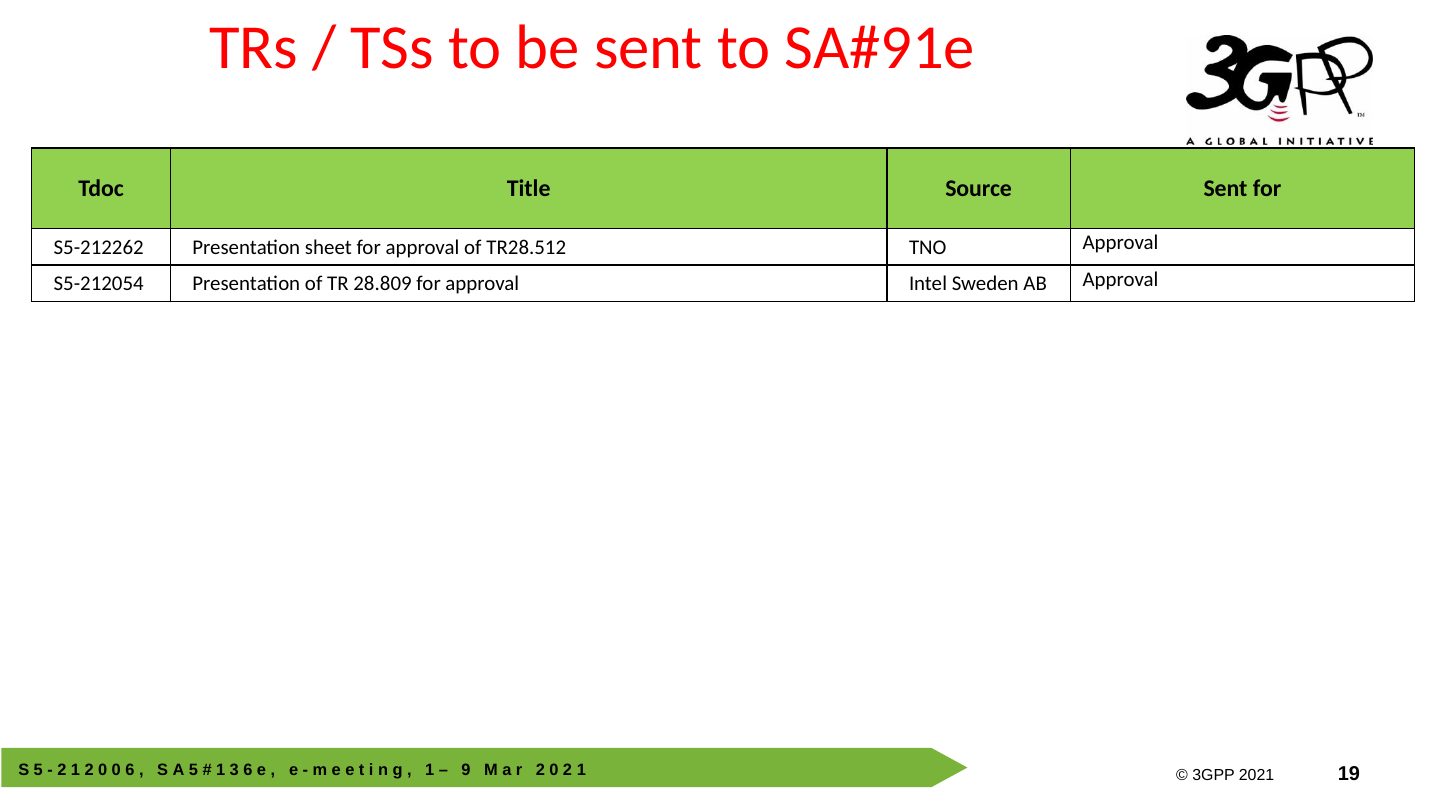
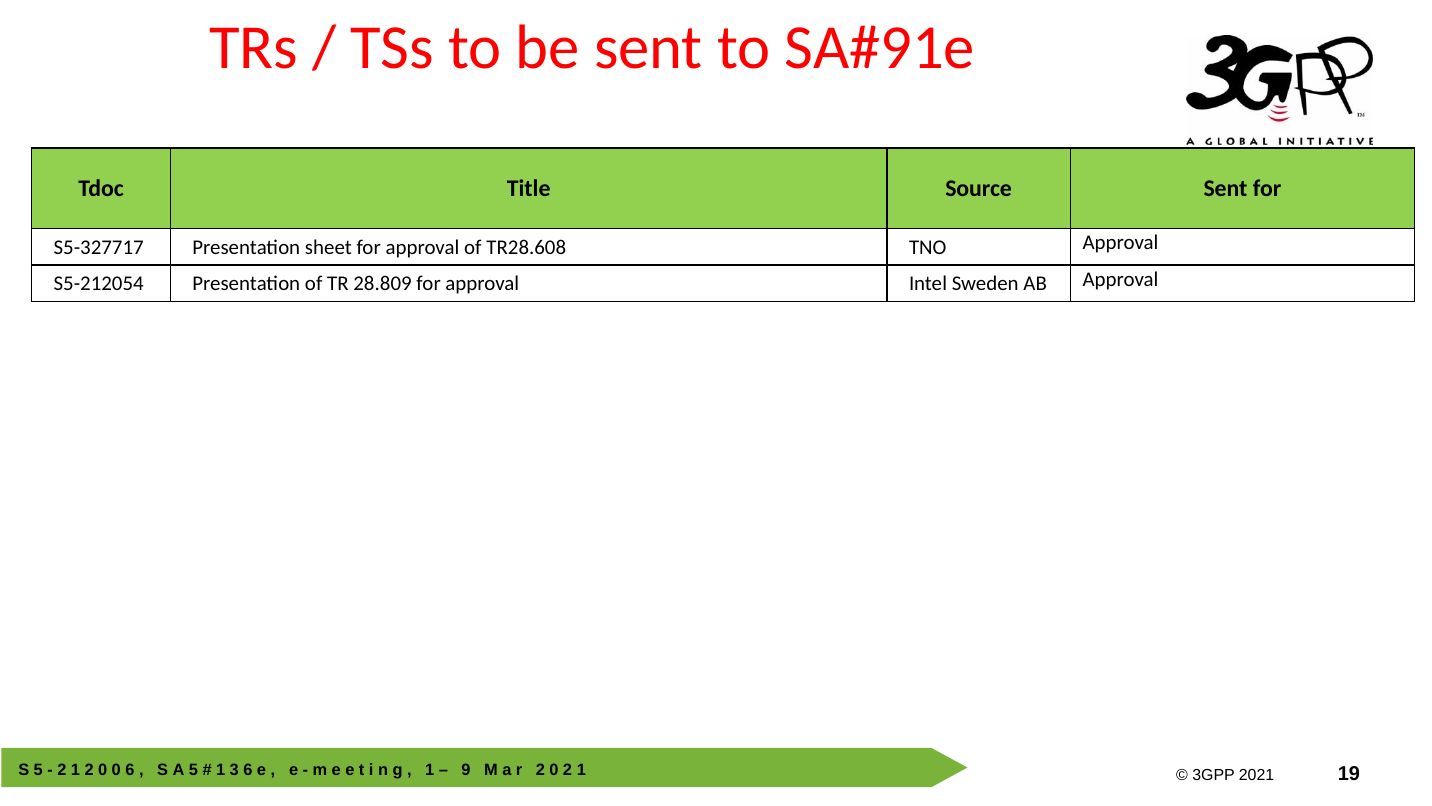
S5-212262: S5-212262 -> S5-327717
TR28.512: TR28.512 -> TR28.608
